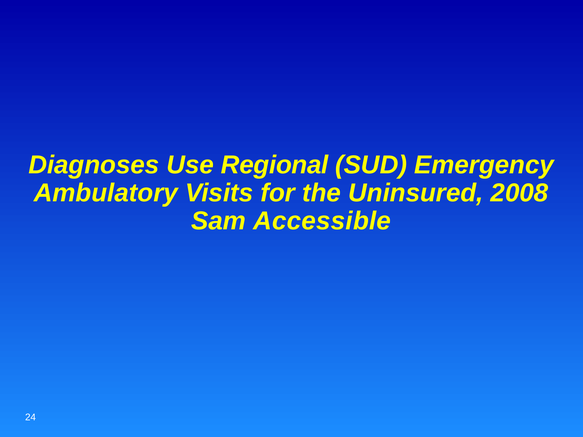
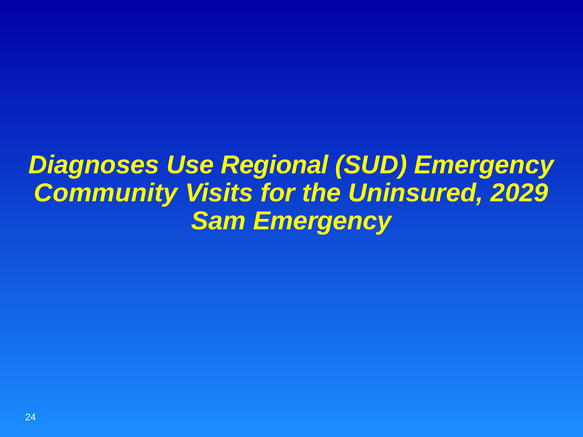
Ambulatory: Ambulatory -> Community
2008: 2008 -> 2029
Sam Accessible: Accessible -> Emergency
